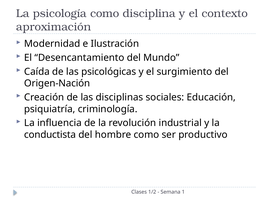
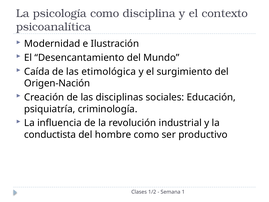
aproximación: aproximación -> psicoanalítica
psicológicas: psicológicas -> etimológica
